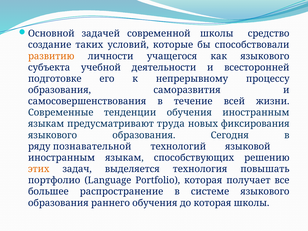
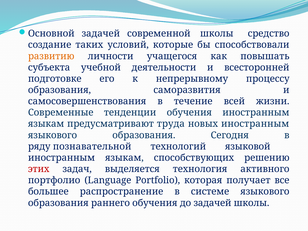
как языкового: языкового -> повышать
новых фиксирования: фиксирования -> иностранным
этих colour: orange -> red
повышать: повышать -> активного
до которая: которая -> задачей
